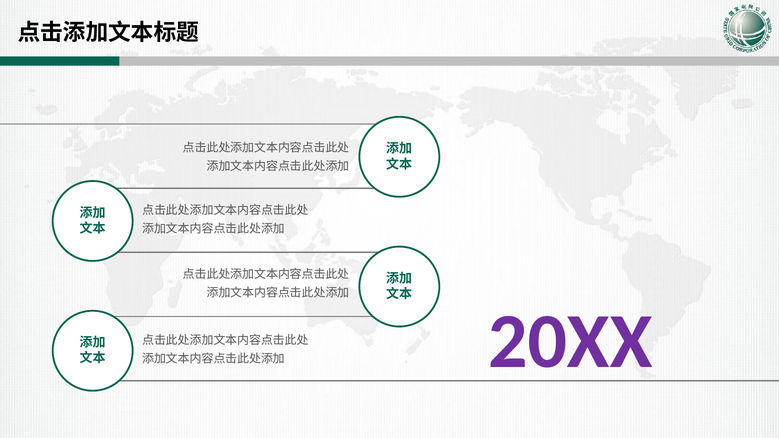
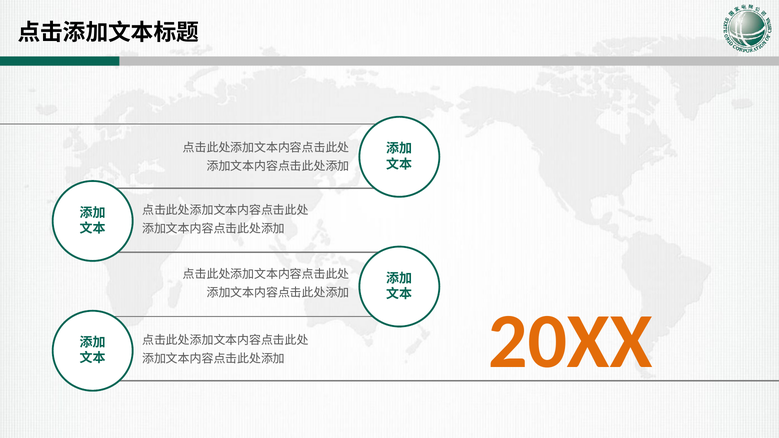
20XX colour: purple -> orange
